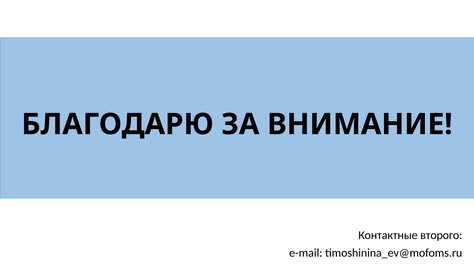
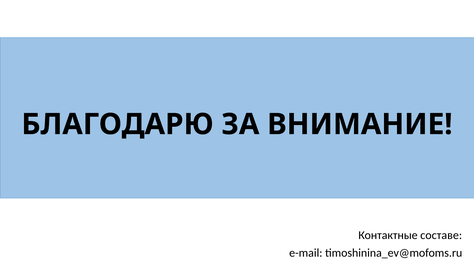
второго: второго -> составе
